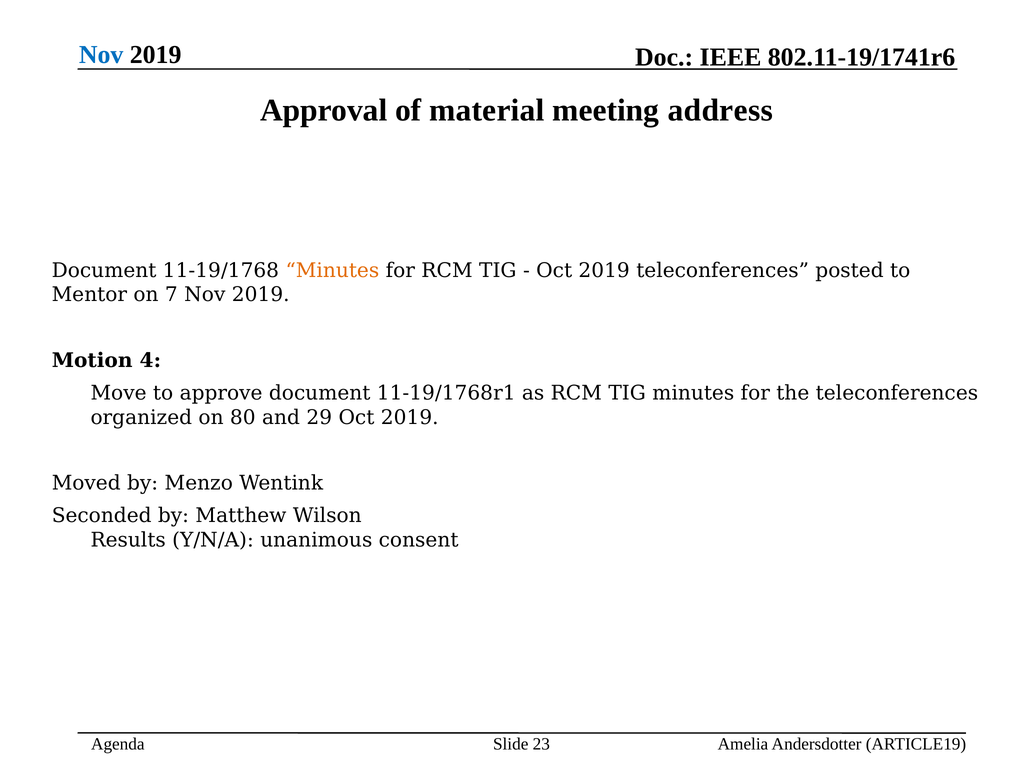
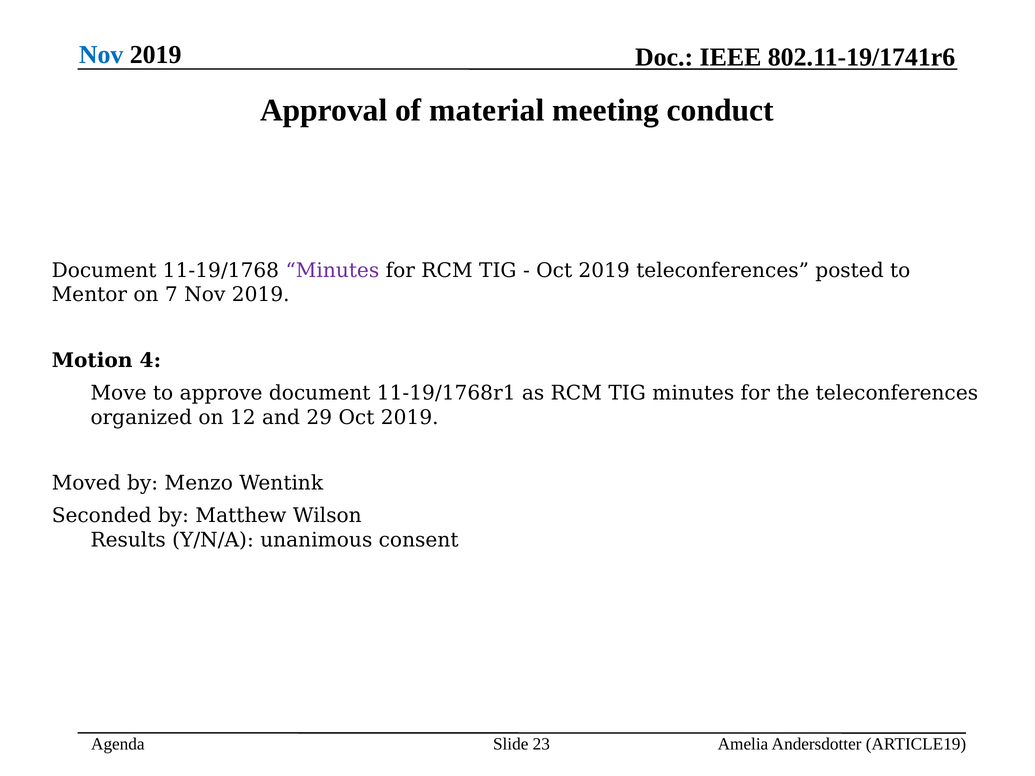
address: address -> conduct
Minutes at (332, 271) colour: orange -> purple
80: 80 -> 12
